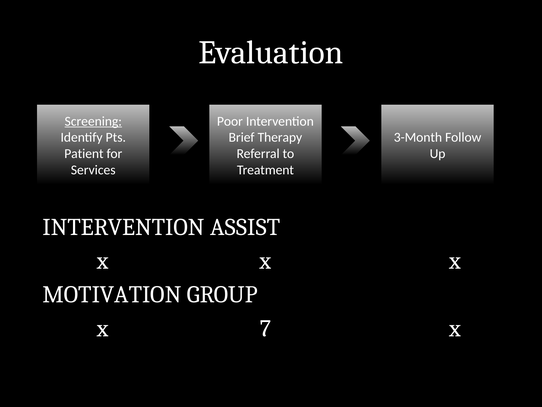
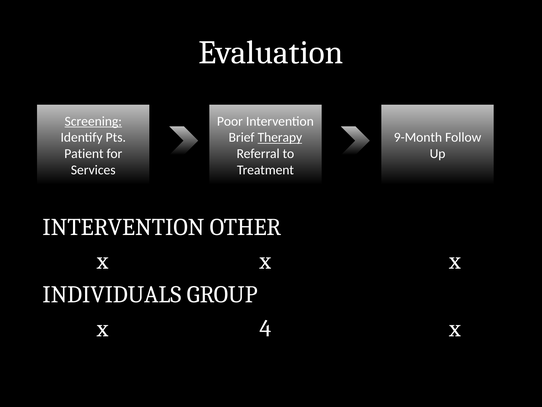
Therapy underline: none -> present
3-Month: 3-Month -> 9-Month
ASSIST: ASSIST -> OTHER
MOTIVATION: MOTIVATION -> INDIVIDUALS
7: 7 -> 4
